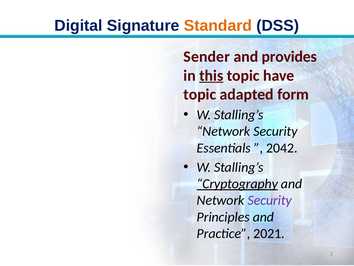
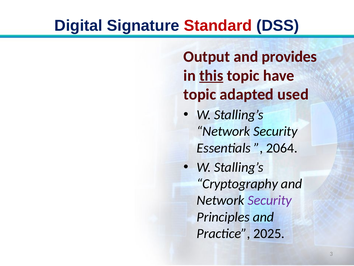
Standard colour: orange -> red
Sender: Sender -> Output
form: form -> used
2042: 2042 -> 2064
Cryptography underline: present -> none
2021: 2021 -> 2025
